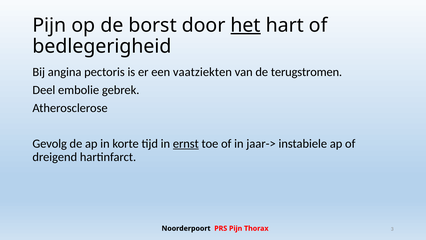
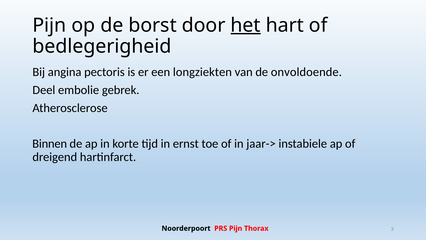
vaatziekten: vaatziekten -> longziekten
terugstromen: terugstromen -> onvoldoende
Gevolg: Gevolg -> Binnen
ernst underline: present -> none
